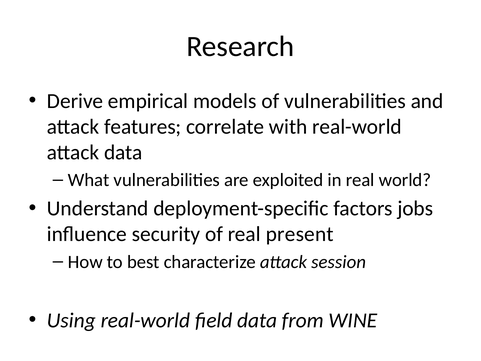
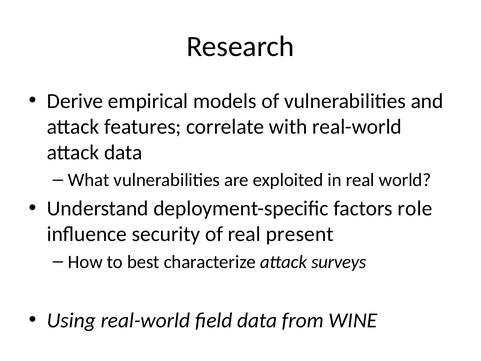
jobs: jobs -> role
session: session -> surveys
